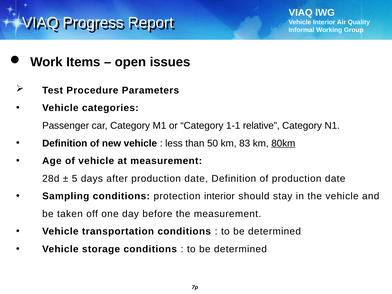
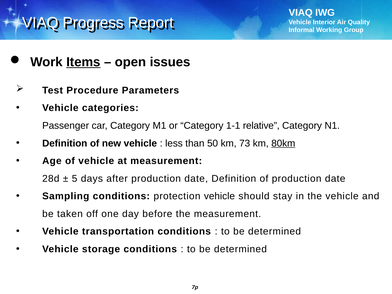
Items underline: none -> present
83: 83 -> 73
protection interior: interior -> vehicle
